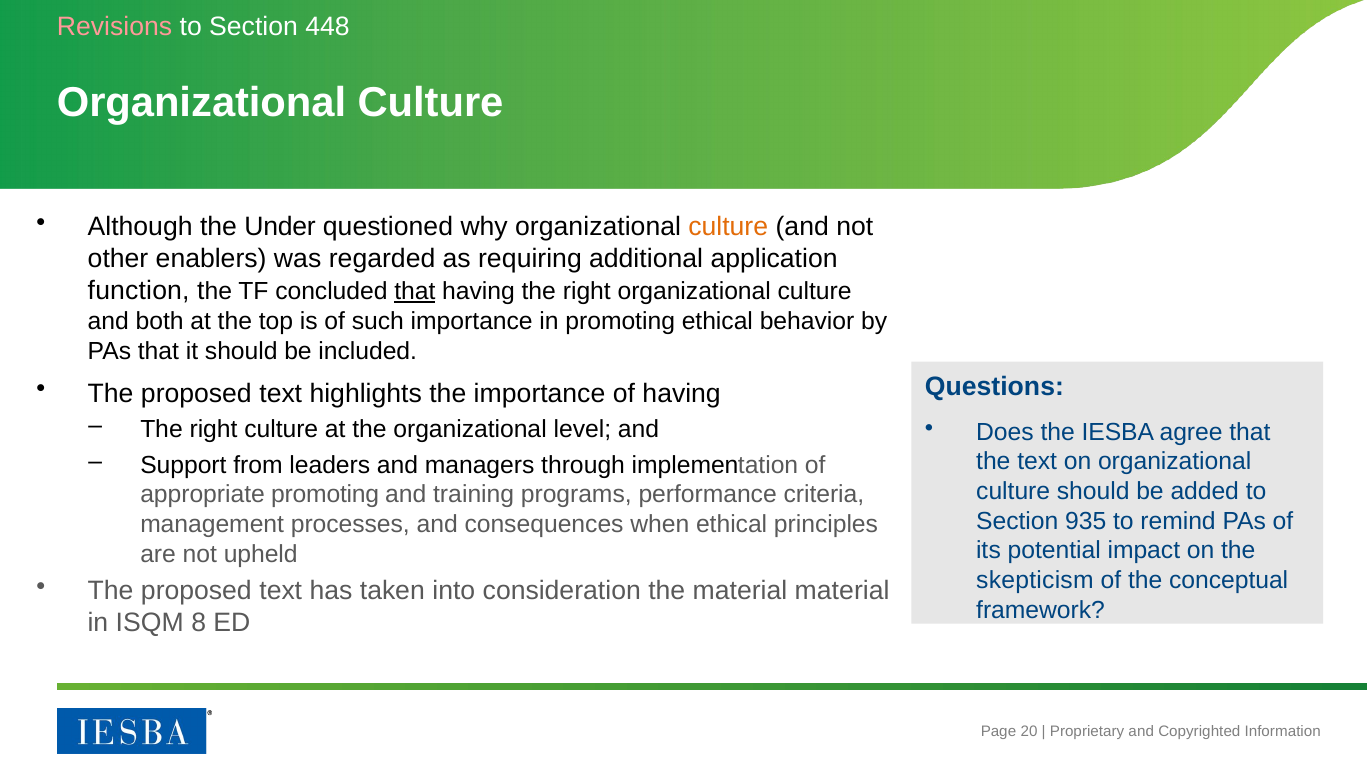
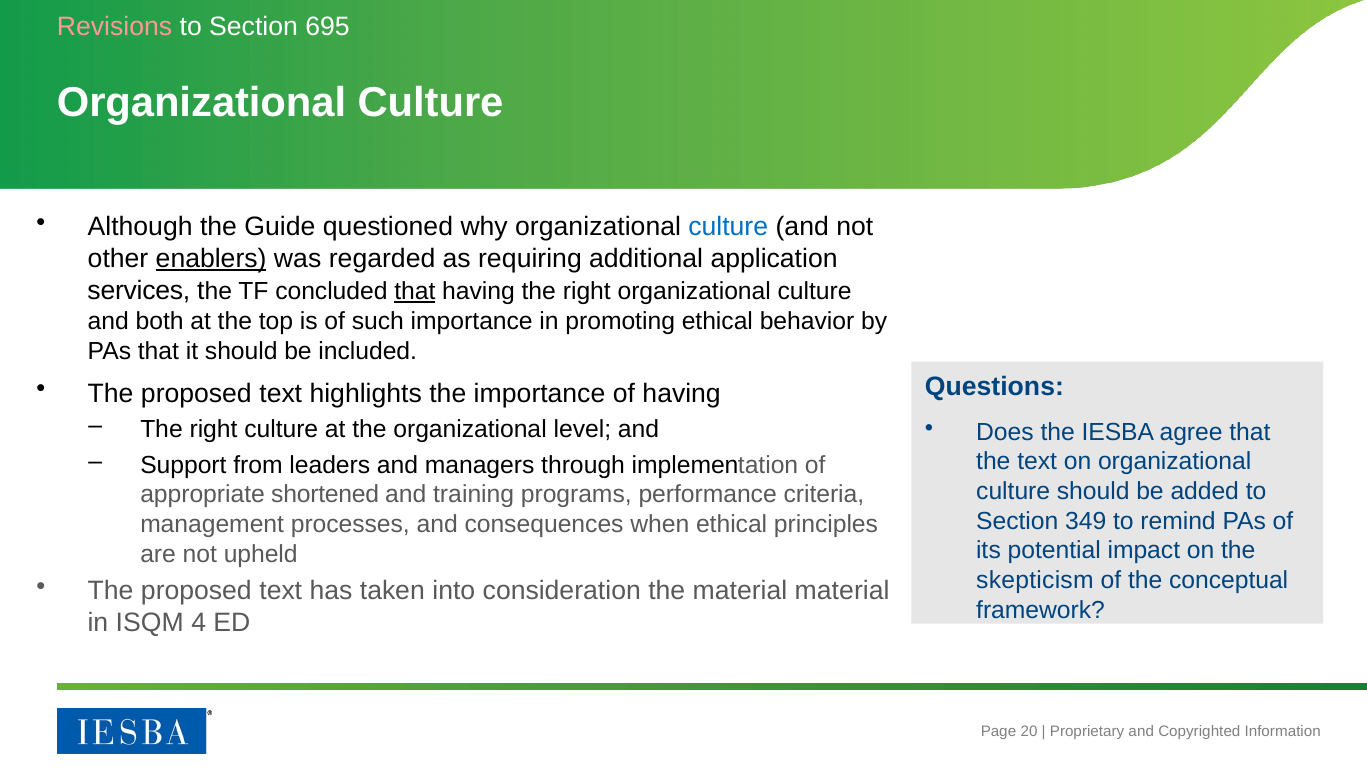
448: 448 -> 695
Under: Under -> Guide
culture at (728, 227) colour: orange -> blue
enablers underline: none -> present
function: function -> services
appropriate promoting: promoting -> shortened
935: 935 -> 349
8: 8 -> 4
